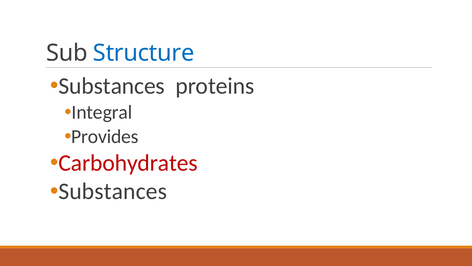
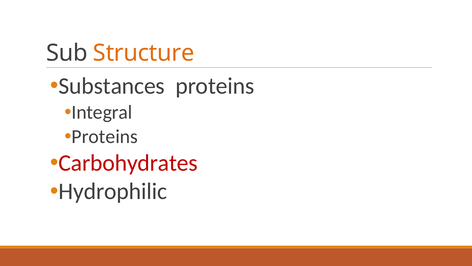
Structure colour: blue -> orange
Provides at (105, 136): Provides -> Proteins
Substances at (113, 191): Substances -> Hydrophilic
